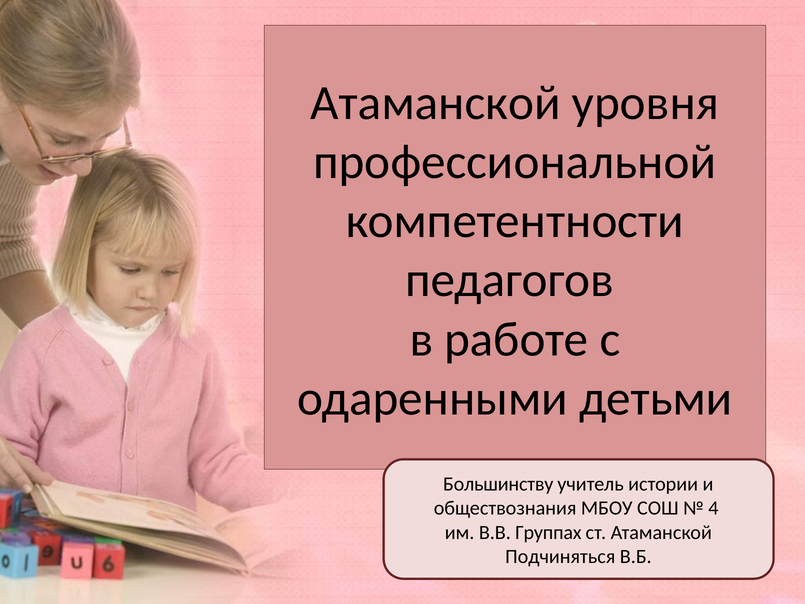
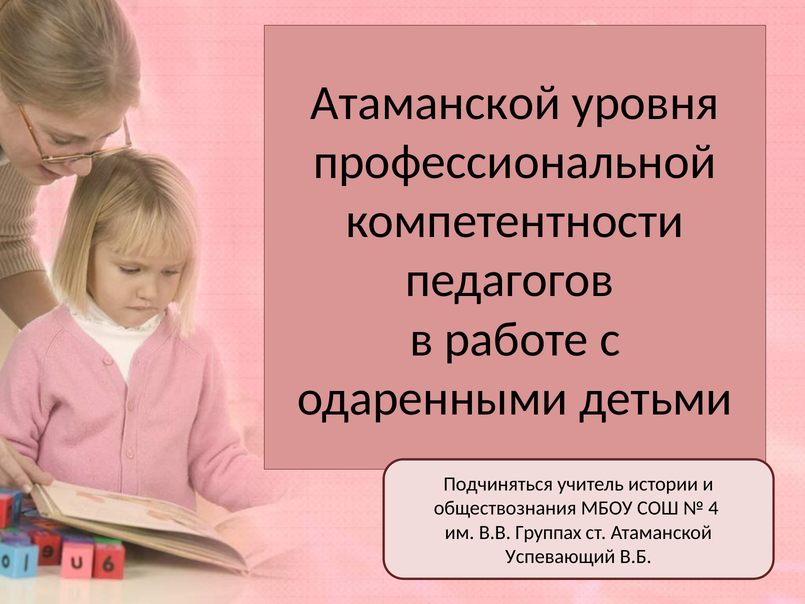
Большинству: Большинству -> Подчиняться
Подчиняться: Подчиняться -> Успевающий
